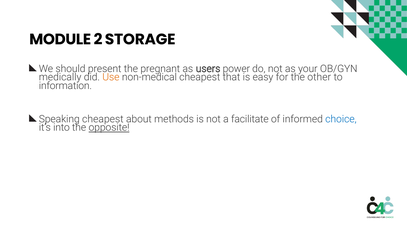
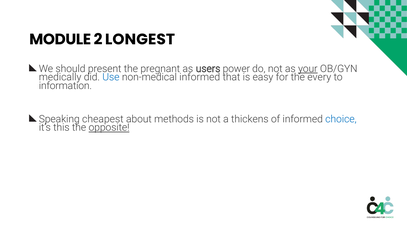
STORAGE: STORAGE -> LONGEST
your underline: none -> present
Use colour: orange -> blue
non-medical cheapest: cheapest -> informed
other: other -> every
facilitate: facilitate -> thickens
into: into -> this
